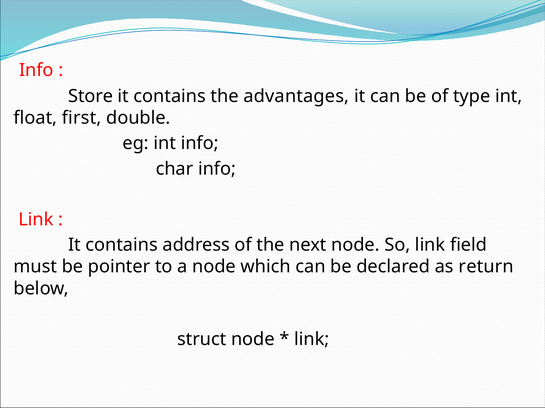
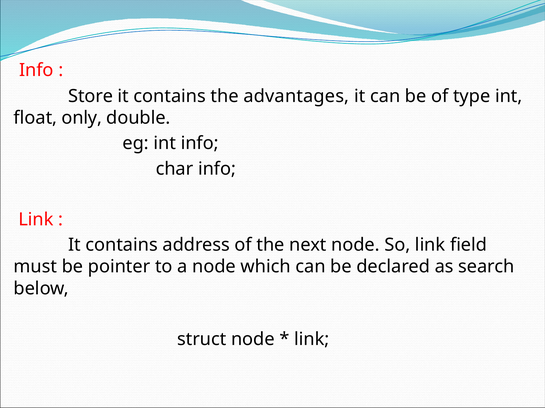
first: first -> only
return: return -> search
